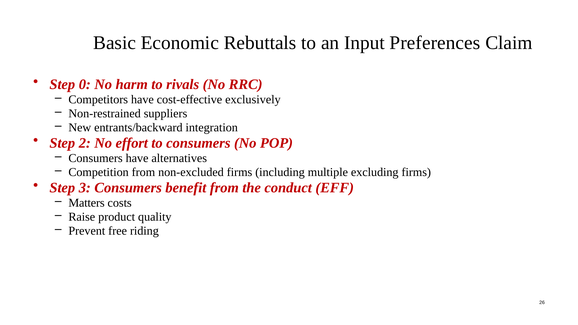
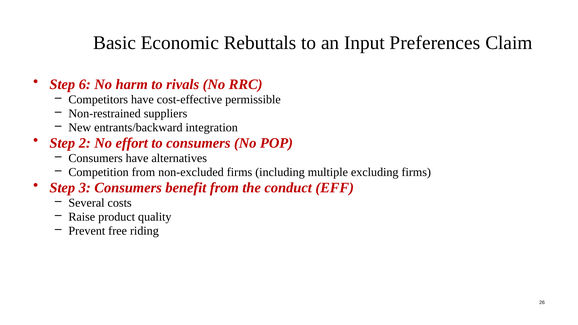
0: 0 -> 6
exclusively: exclusively -> permissible
Matters: Matters -> Several
